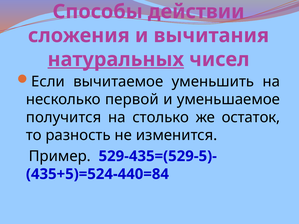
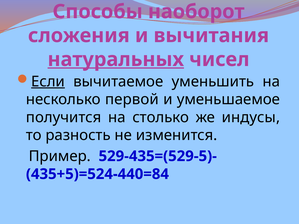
действии: действии -> наоборот
Если underline: none -> present
остаток: остаток -> индусы
